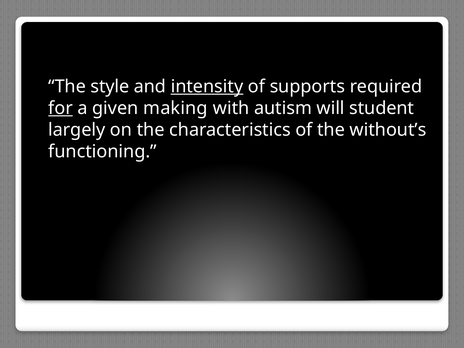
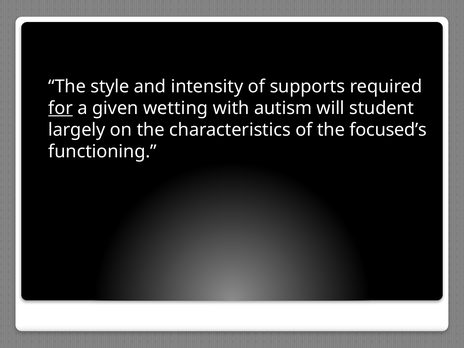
intensity underline: present -> none
making: making -> wetting
without’s: without’s -> focused’s
